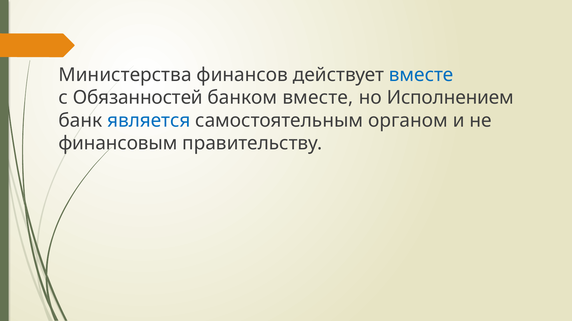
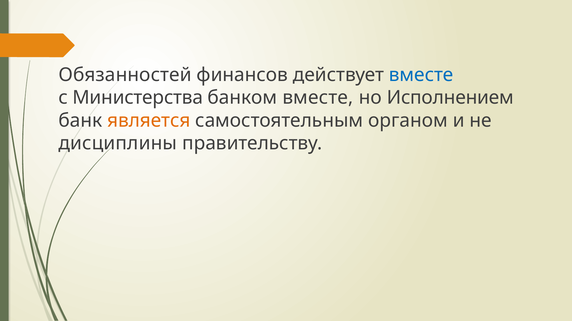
Министерства: Министерства -> Обязанностей
Обязанностей: Обязанностей -> Министерства
является colour: blue -> orange
финансовым: финансовым -> дисциплины
